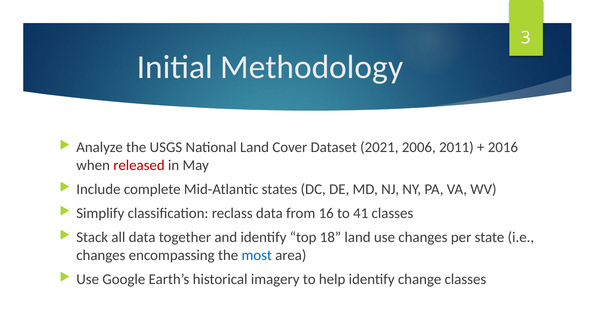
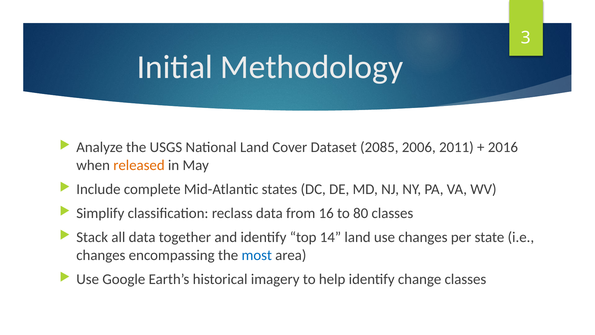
2021: 2021 -> 2085
released colour: red -> orange
41: 41 -> 80
18: 18 -> 14
